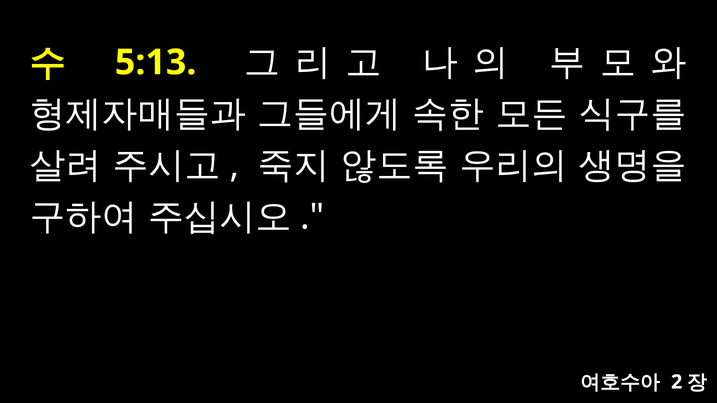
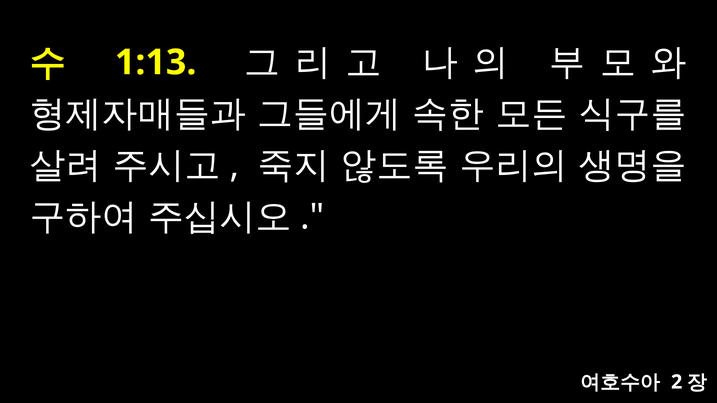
5:13: 5:13 -> 1:13
